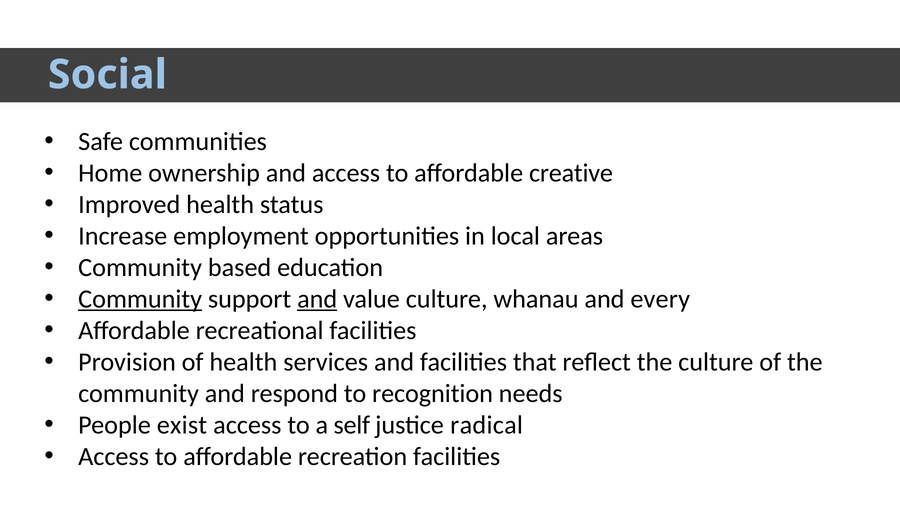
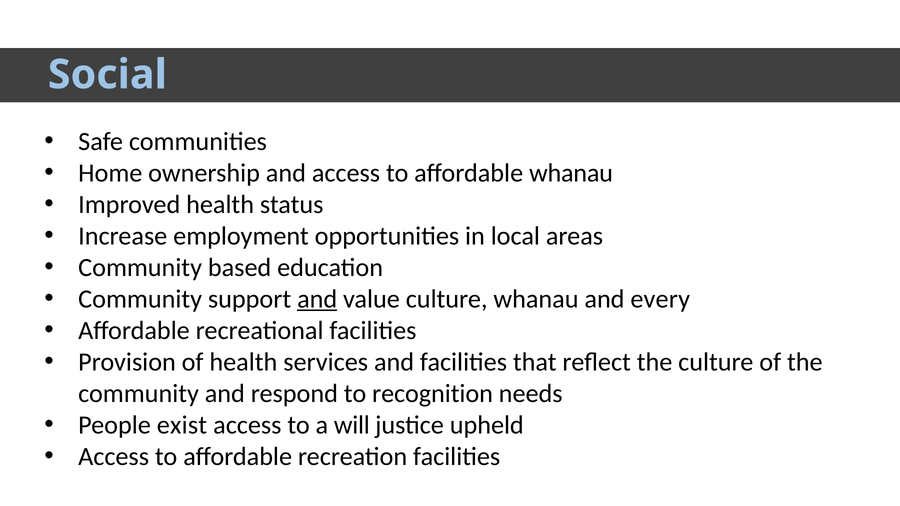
affordable creative: creative -> whanau
Community at (140, 299) underline: present -> none
self: self -> will
radical: radical -> upheld
